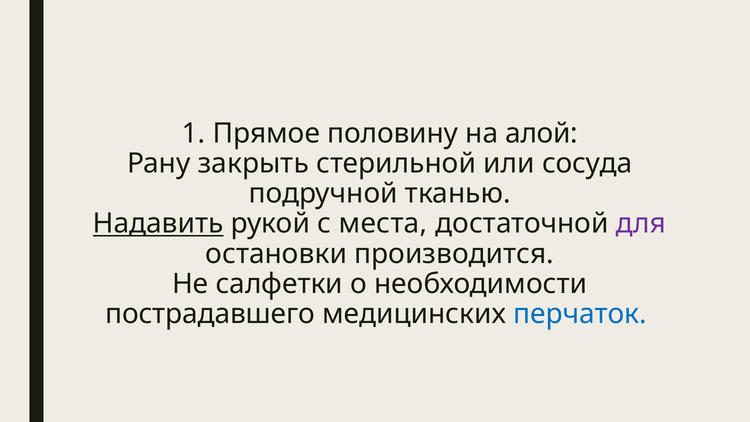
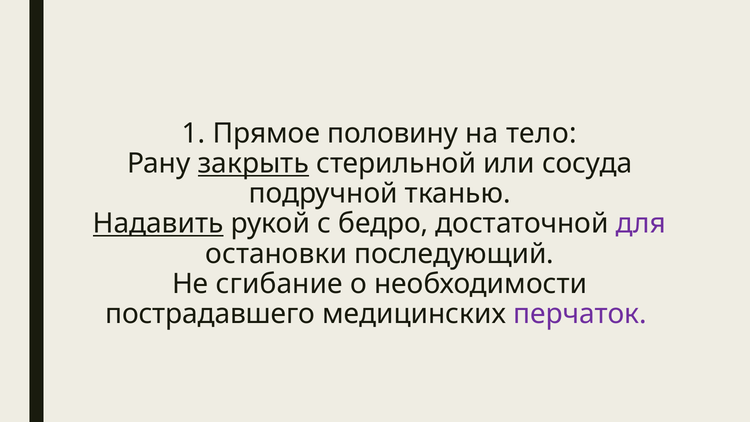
алой: алой -> тело
закрыть underline: none -> present
места: места -> бедро
производится: производится -> последующий
салфетки: салфетки -> сгибание
перчаток colour: blue -> purple
